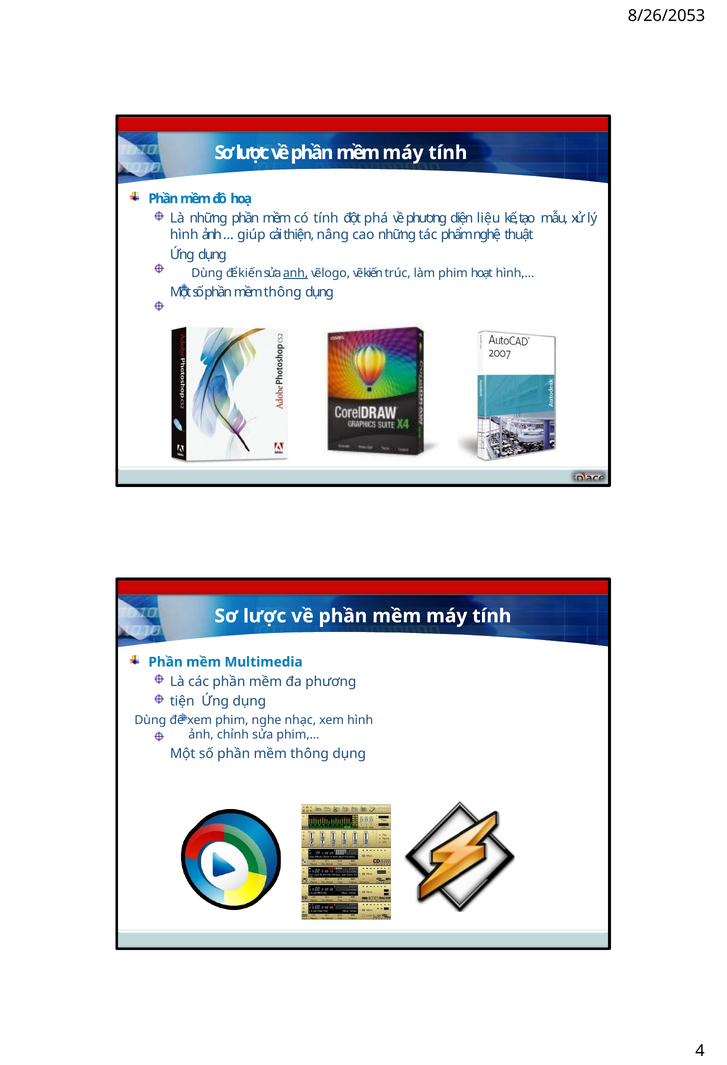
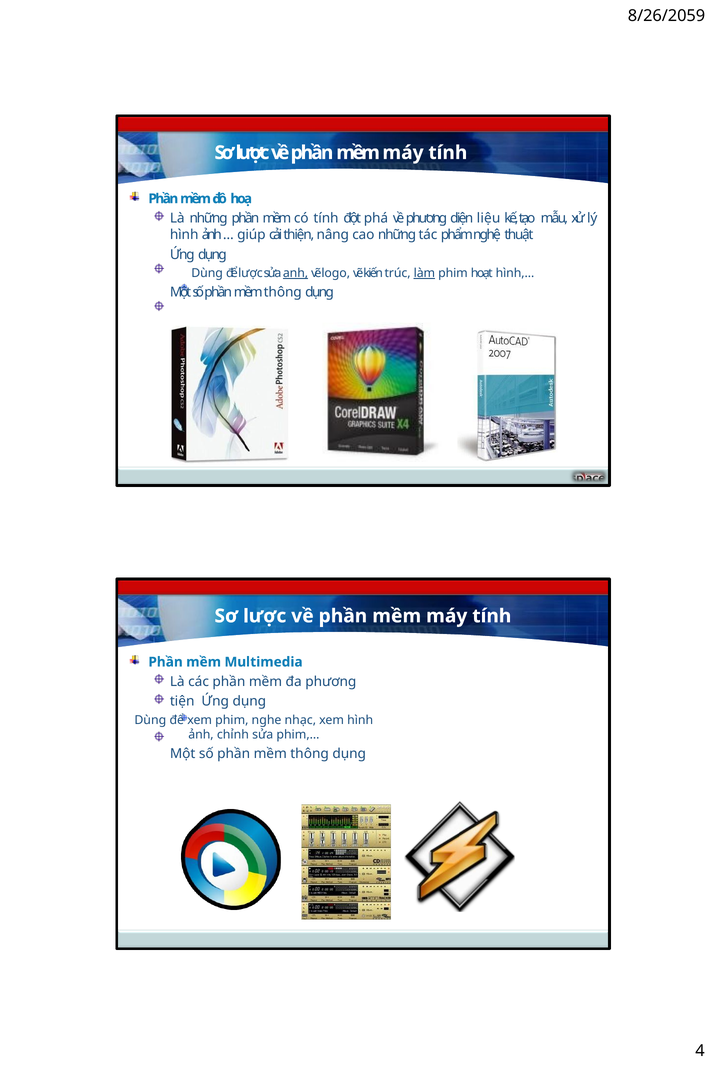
8/26/2053: 8/26/2053 -> 8/26/2059
để kiến: kiến -> lược
làm underline: none -> present
